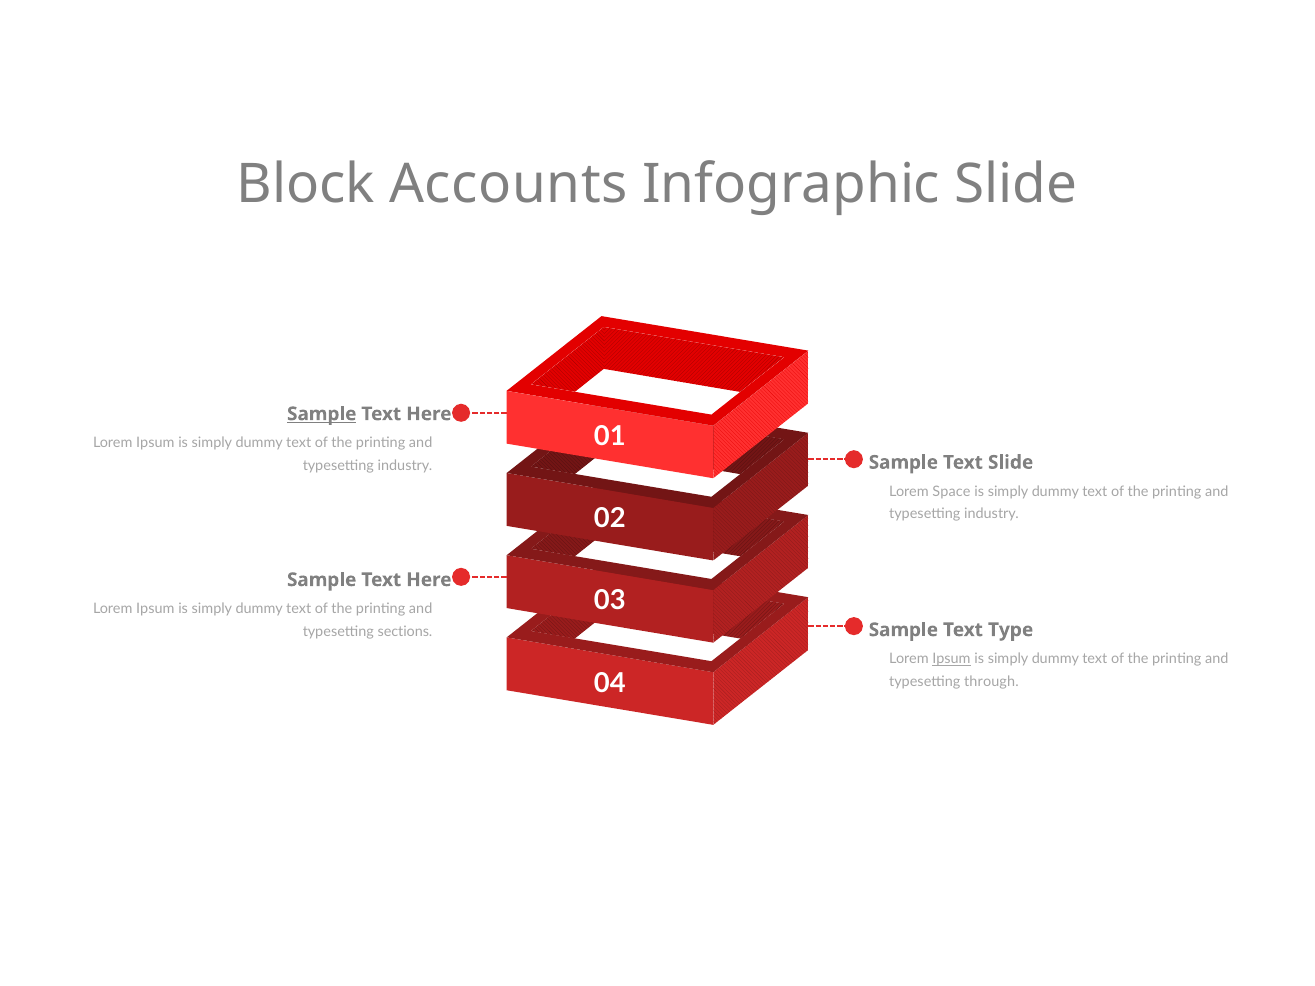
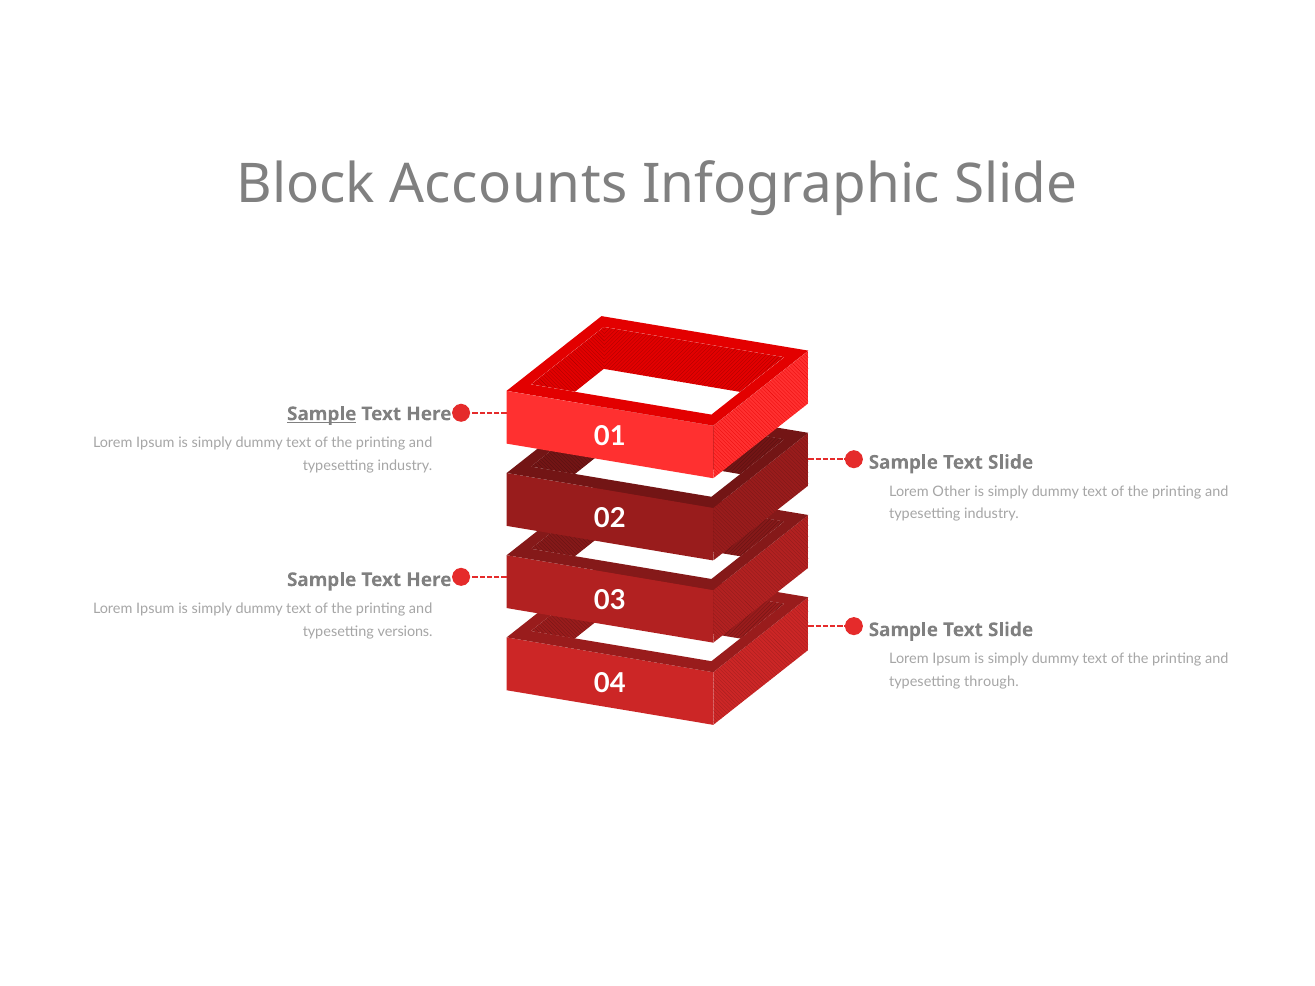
Space: Space -> Other
sections: sections -> versions
Type at (1011, 630): Type -> Slide
Ipsum at (952, 659) underline: present -> none
